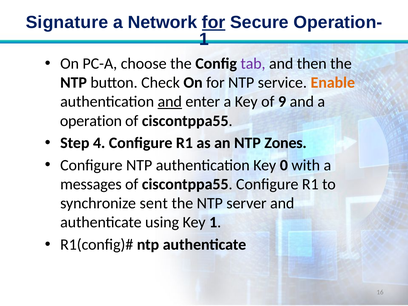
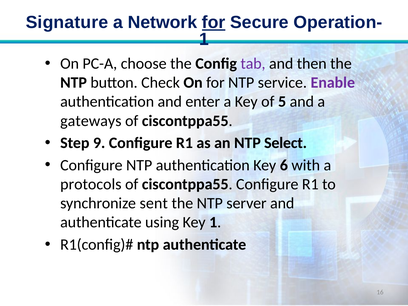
Enable colour: orange -> purple
and at (170, 102) underline: present -> none
9: 9 -> 5
operation: operation -> gateways
4: 4 -> 9
Zones: Zones -> Select
0: 0 -> 6
messages: messages -> protocols
